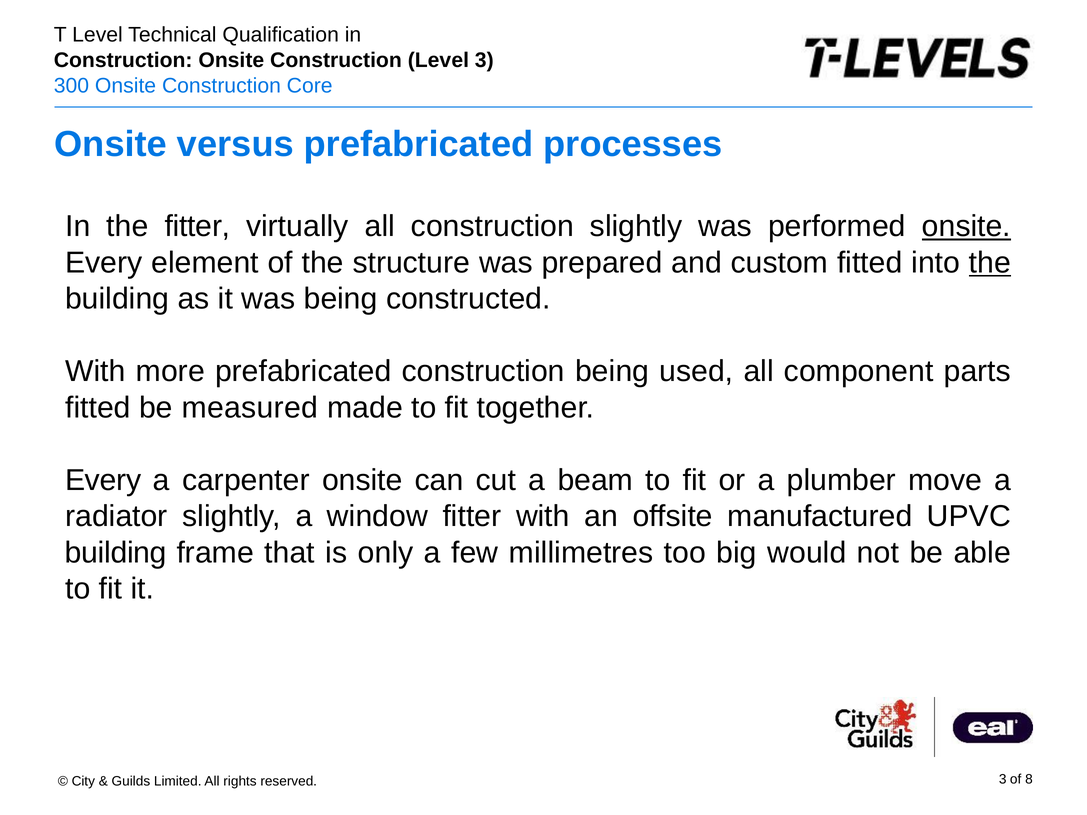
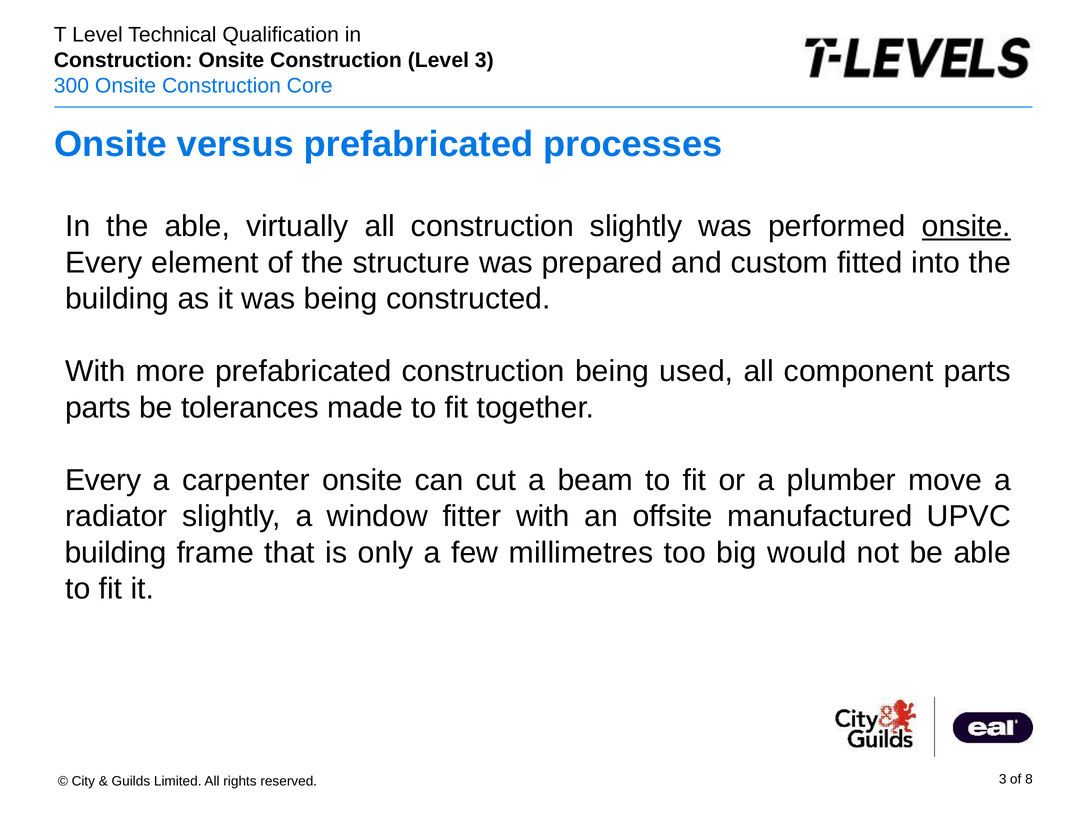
the fitter: fitter -> able
the at (990, 263) underline: present -> none
fitted at (98, 408): fitted -> parts
measured: measured -> tolerances
